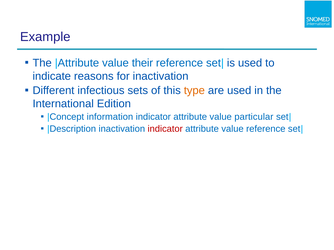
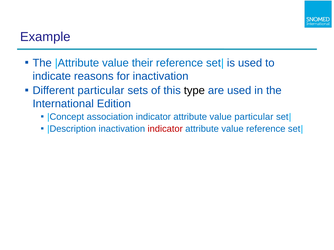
Different infectious: infectious -> particular
type colour: orange -> black
information: information -> association
